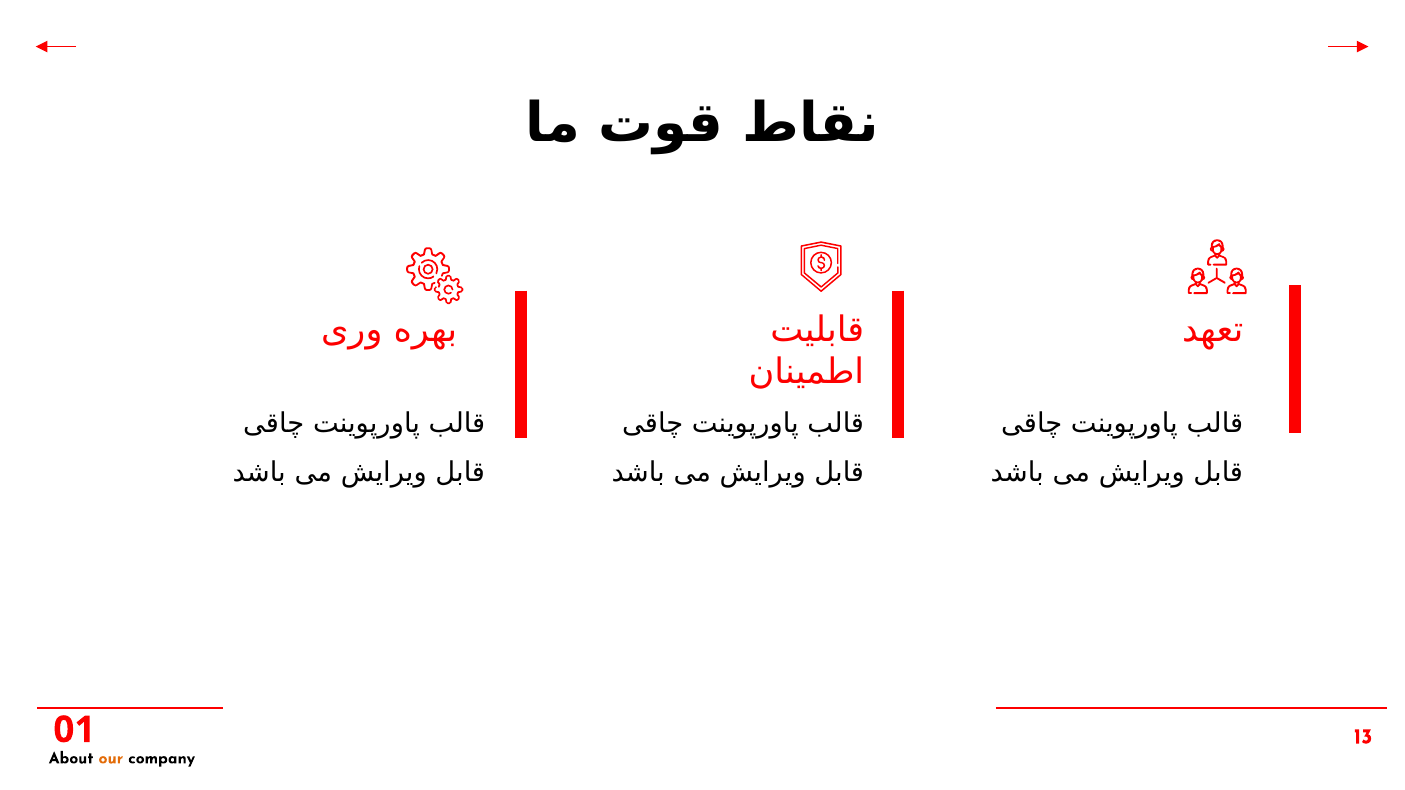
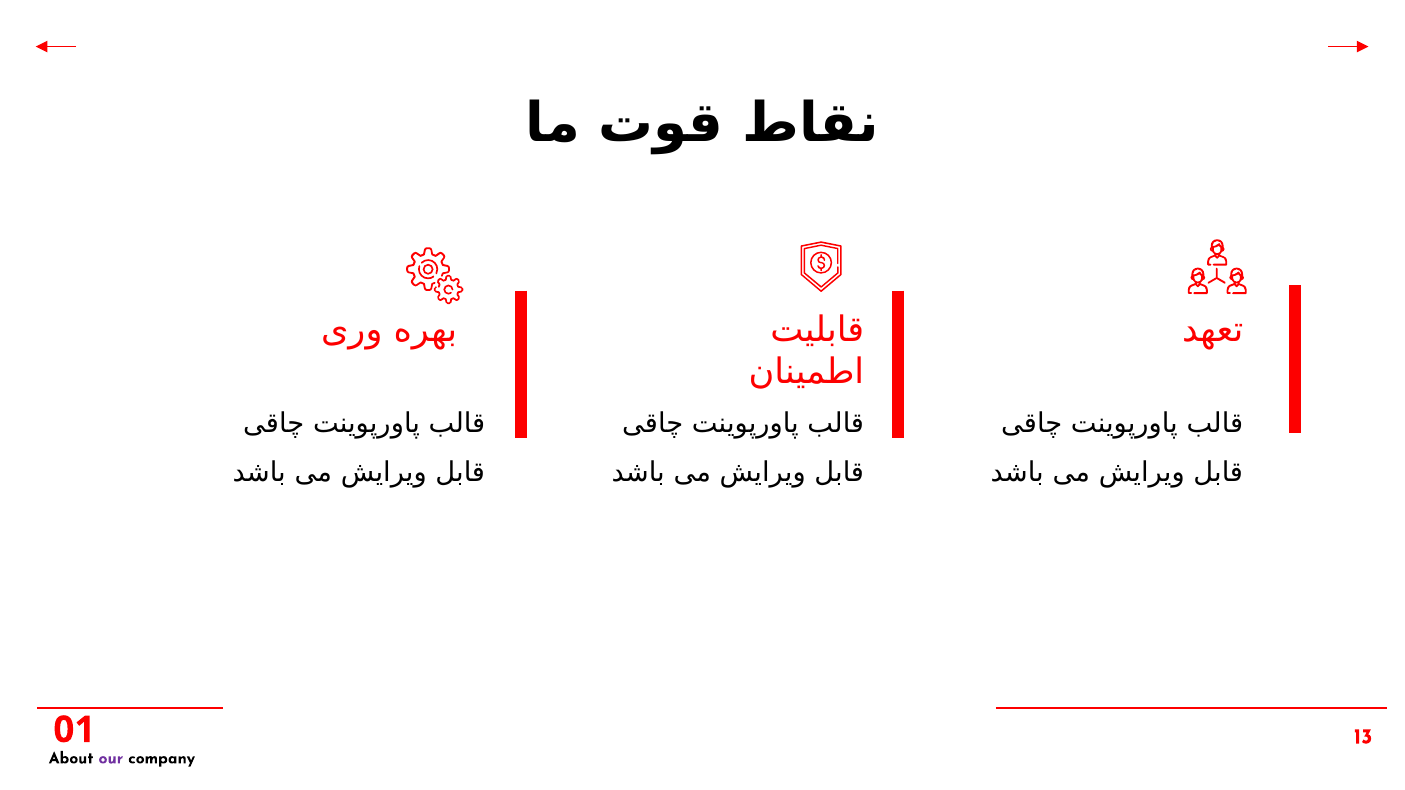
our colour: orange -> purple
